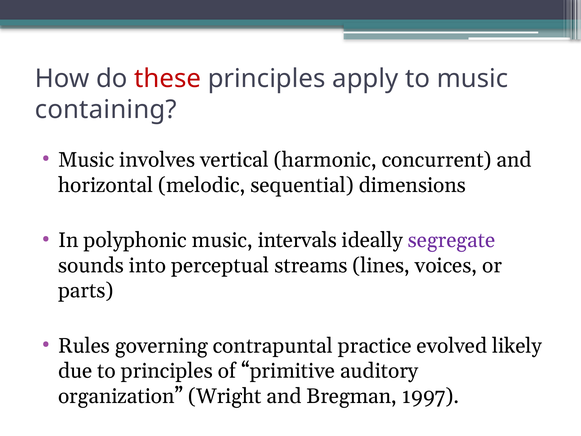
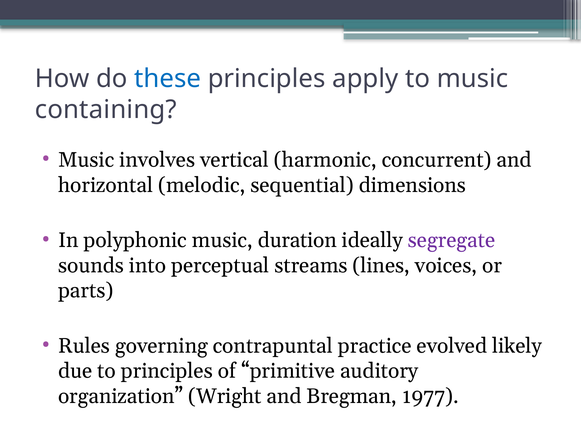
these colour: red -> blue
intervals: intervals -> duration
1997: 1997 -> 1977
